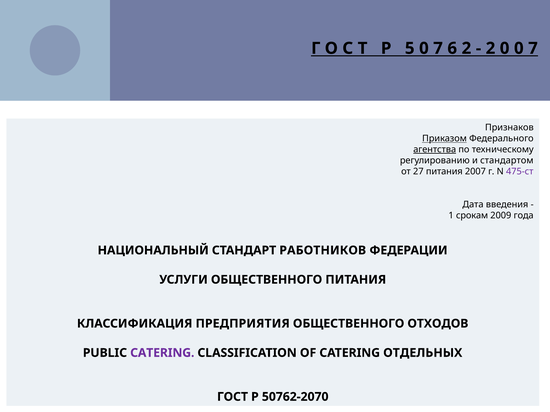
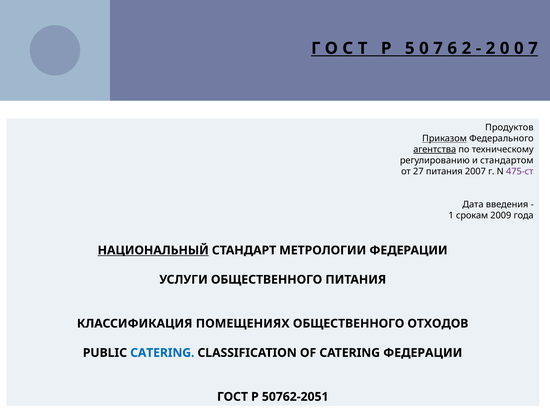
Признаков: Признаков -> Продуктов
НАЦИОНАЛЬНЫЙ underline: none -> present
РАБОТНИКОВ: РАБОТНИКОВ -> МЕТРОЛОГИИ
ПРЕДПРИЯТИЯ: ПРЕДПРИЯТИЯ -> ПОМЕЩЕНИЯХ
CATERING at (162, 353) colour: purple -> blue
CATERING ОТДЕЛЬНЫХ: ОТДЕЛЬНЫХ -> ФЕДЕРАЦИИ
50762-2070: 50762-2070 -> 50762-2051
